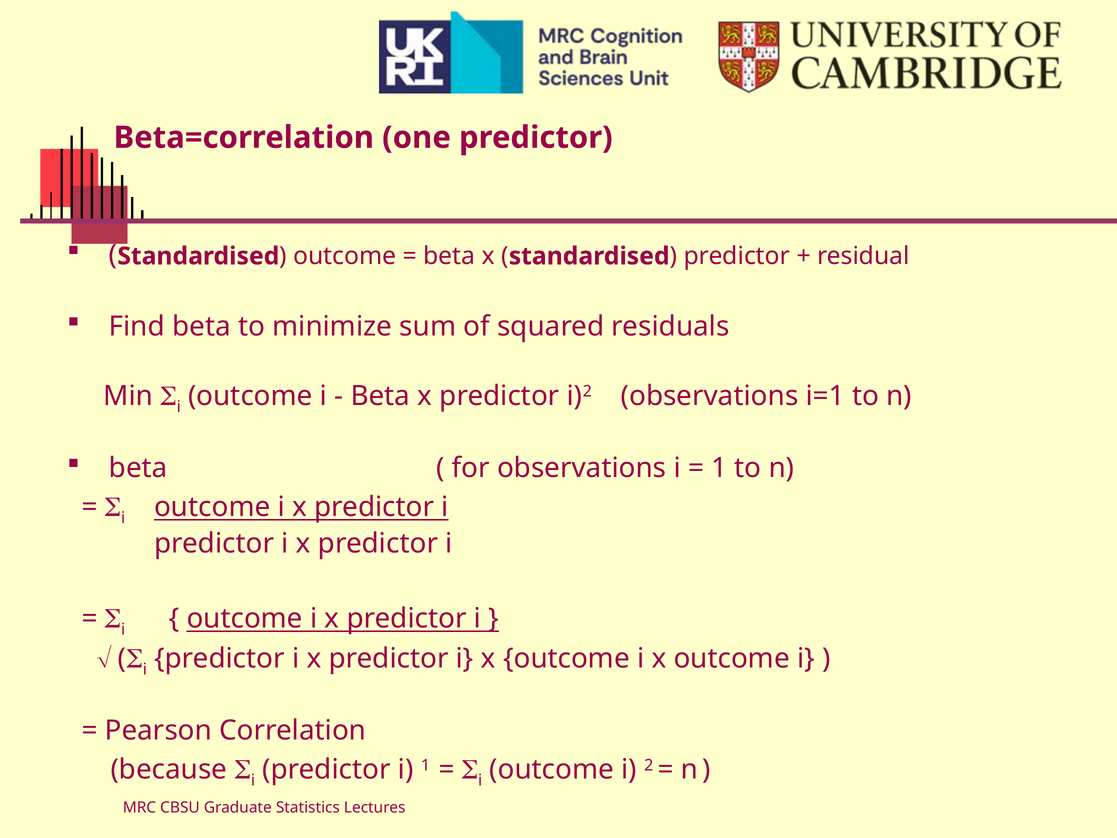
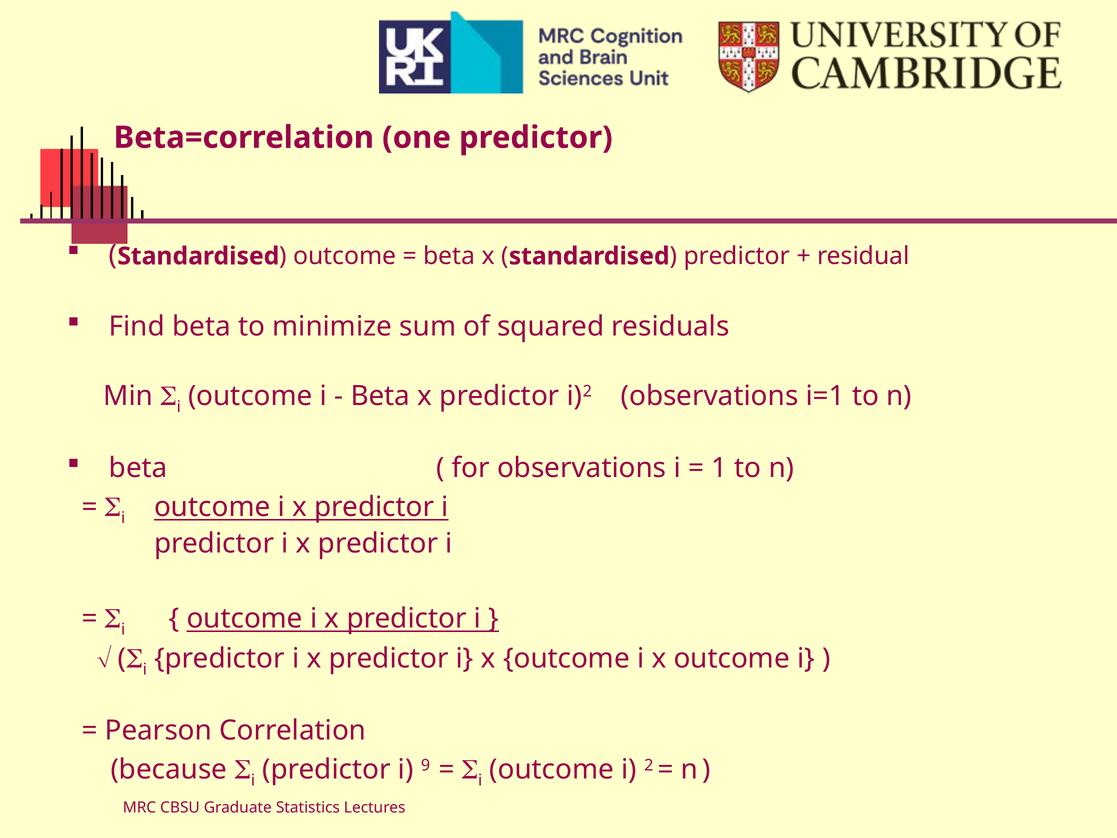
i 1: 1 -> 9
